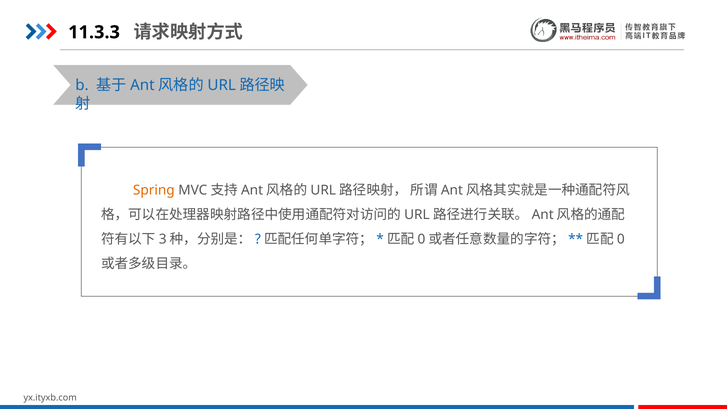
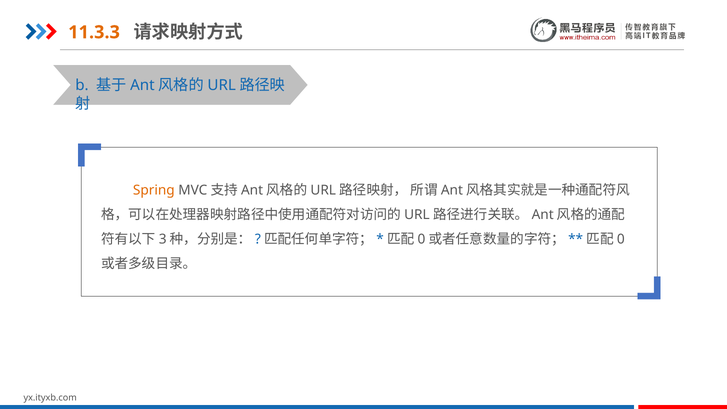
11.3.3 colour: black -> orange
